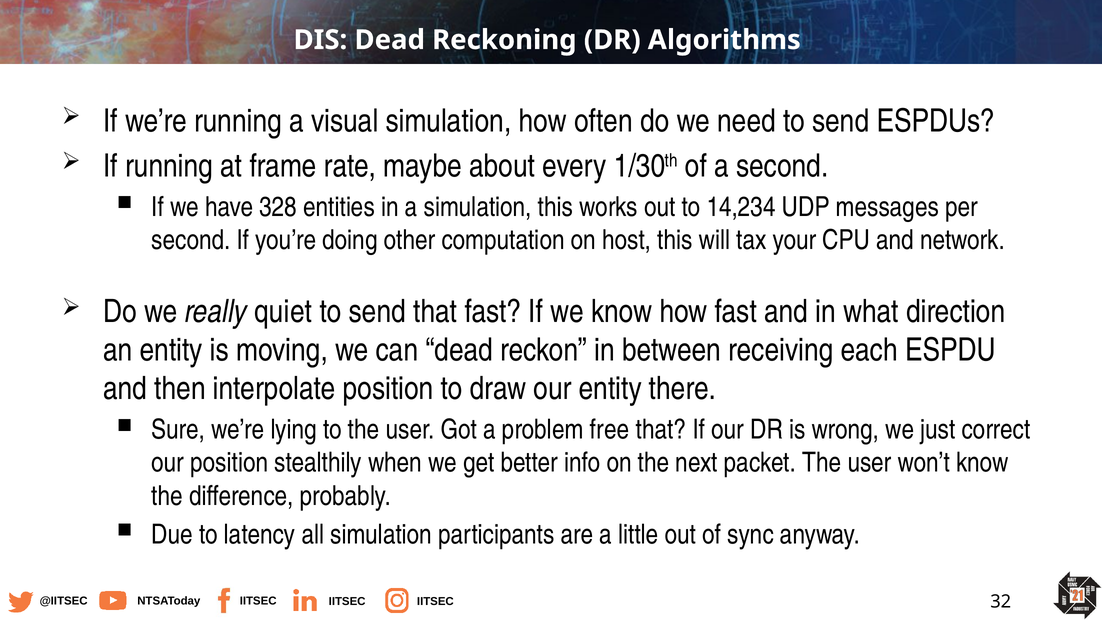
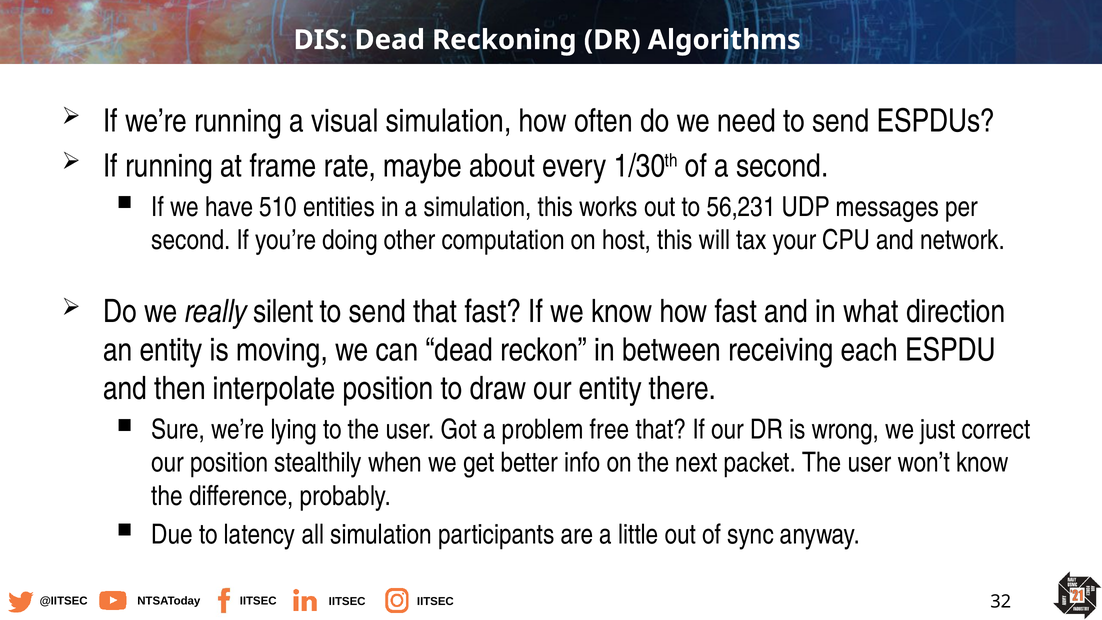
328: 328 -> 510
14,234: 14,234 -> 56,231
quiet: quiet -> silent
